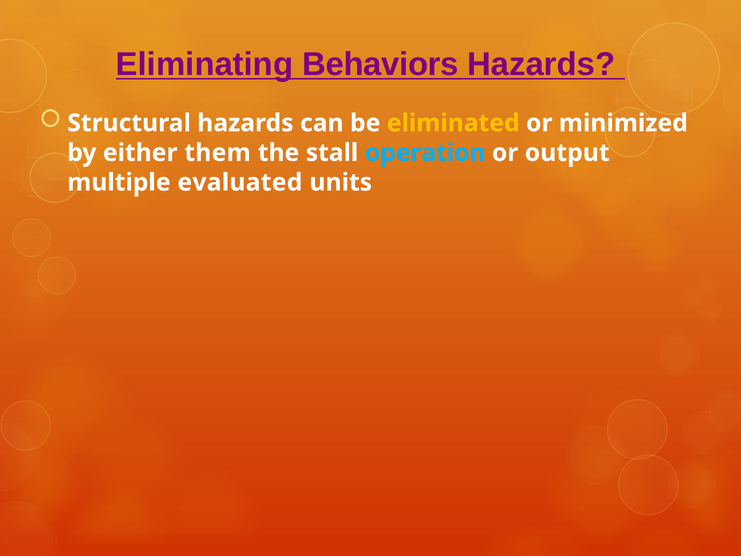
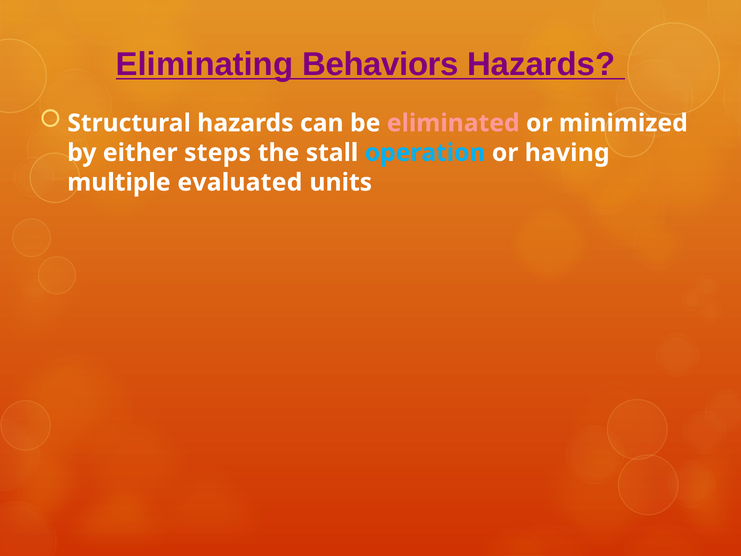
eliminated colour: yellow -> pink
them: them -> steps
output: output -> having
